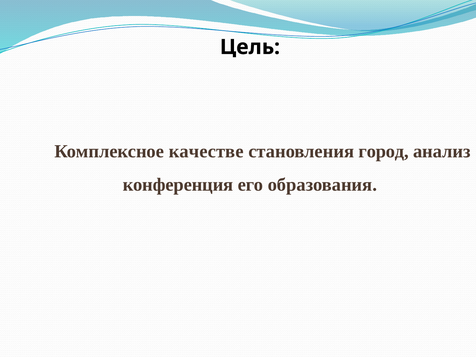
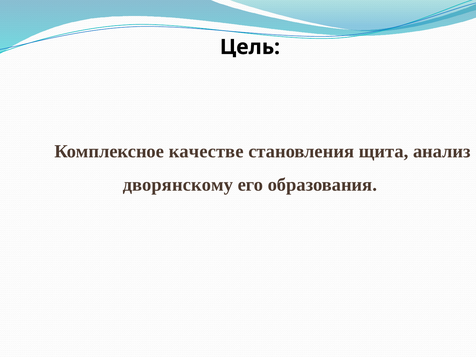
город: город -> щита
конференция: конференция -> дворянскому
